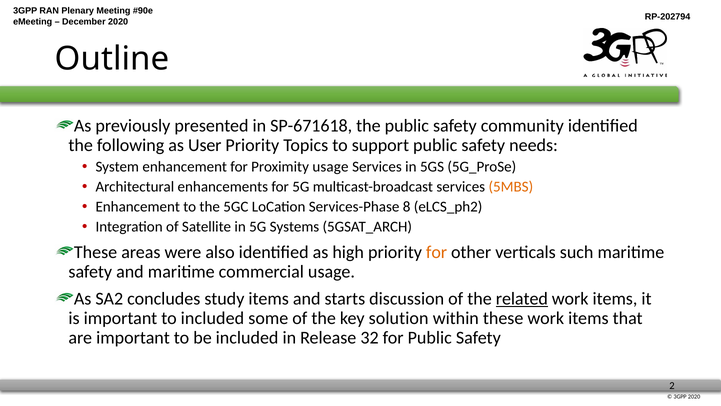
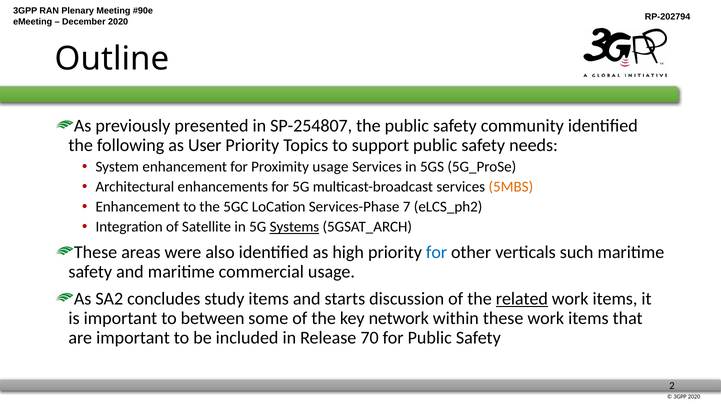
SP-671618: SP-671618 -> SP-254807
8: 8 -> 7
Systems underline: none -> present
for at (437, 252) colour: orange -> blue
to included: included -> between
solution: solution -> network
32: 32 -> 70
